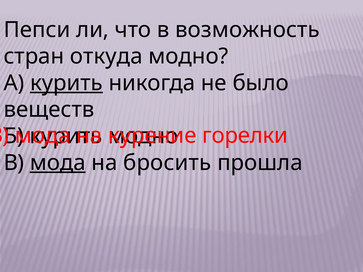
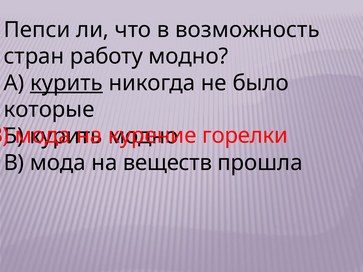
откуда: откуда -> работу
веществ: веществ -> которые
мода at (58, 163) underline: present -> none
бросить: бросить -> веществ
